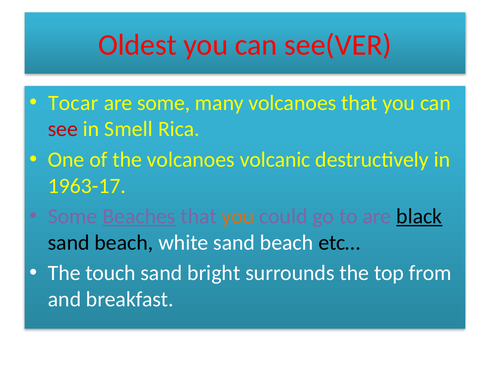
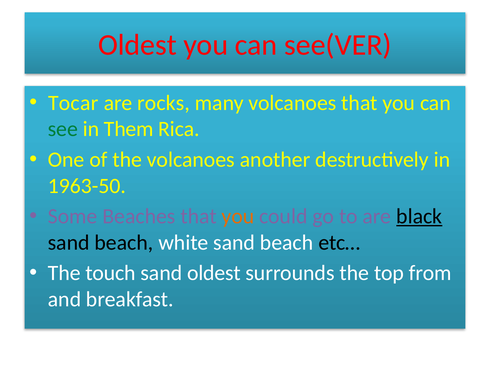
are some: some -> rocks
see colour: red -> green
Smell: Smell -> Them
volcanic: volcanic -> another
1963-17: 1963-17 -> 1963-50
Beaches underline: present -> none
sand bright: bright -> oldest
